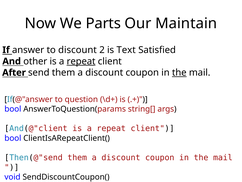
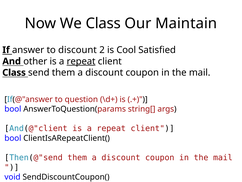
We Parts: Parts -> Class
Text: Text -> Cool
After at (14, 72): After -> Class
the at (179, 72) underline: present -> none
